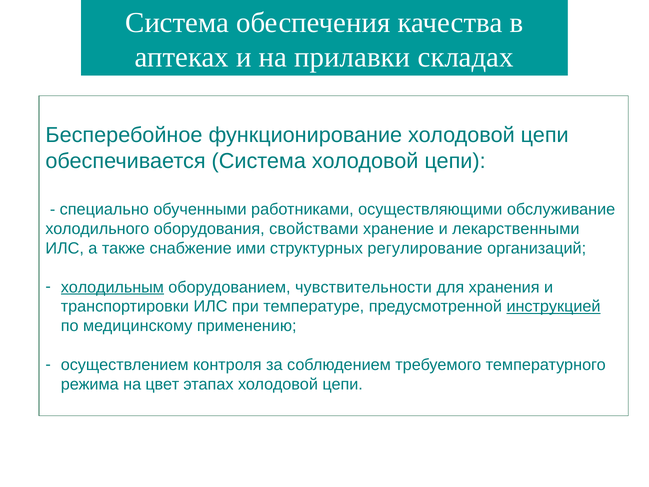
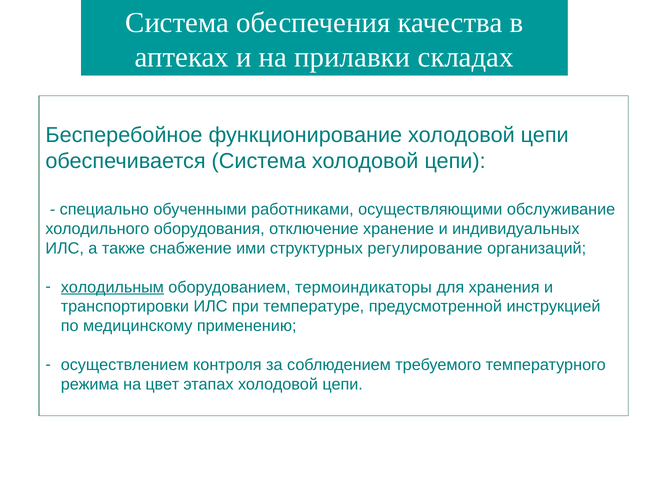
свойствами: свойствами -> отключение
лекарственными: лекарственными -> индивидуальных
чувствительности: чувствительности -> термоиндикаторы
инструкцией underline: present -> none
